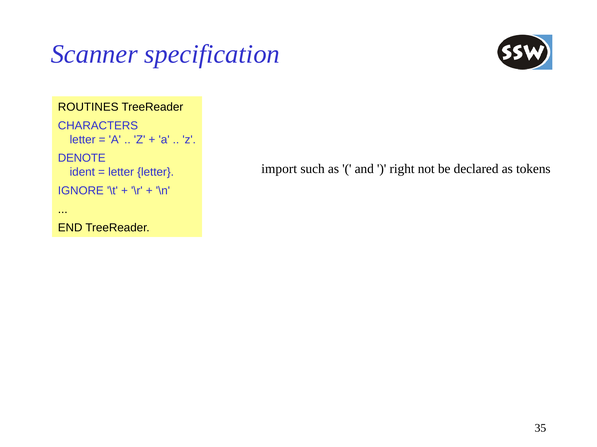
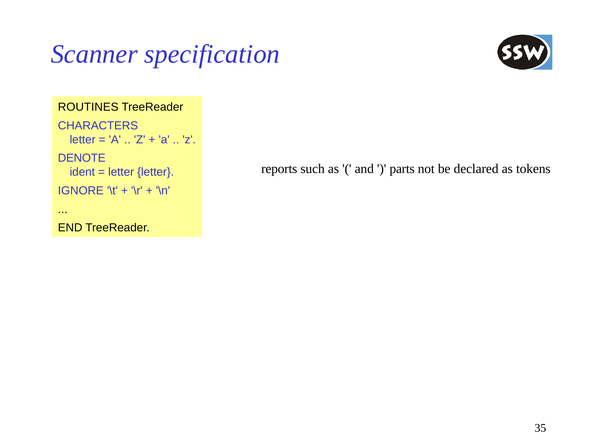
import: import -> reports
right: right -> parts
